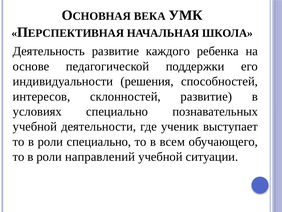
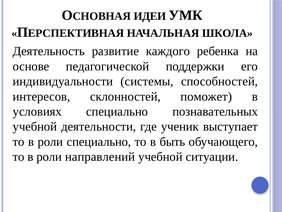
ВЕКА: ВЕКА -> ИДЕИ
решения: решения -> системы
склонностей развитие: развитие -> поможет
всем: всем -> быть
